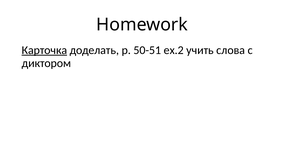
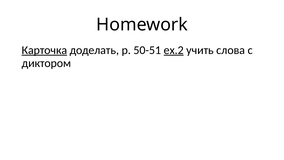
ех.2 underline: none -> present
